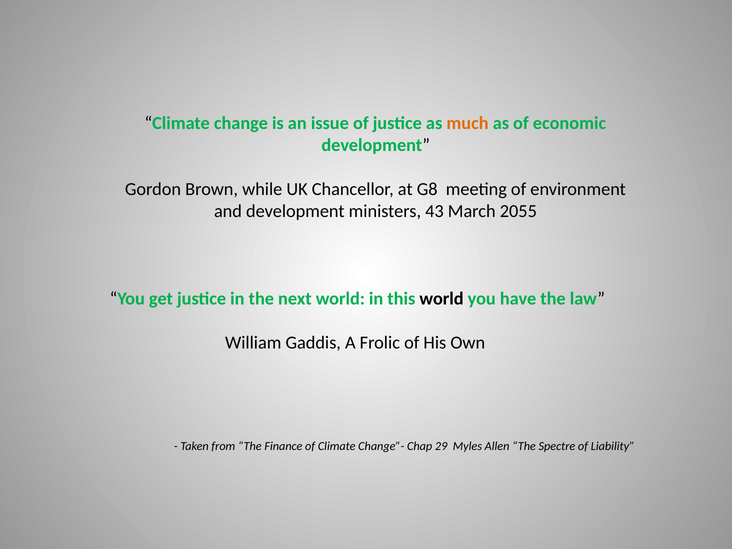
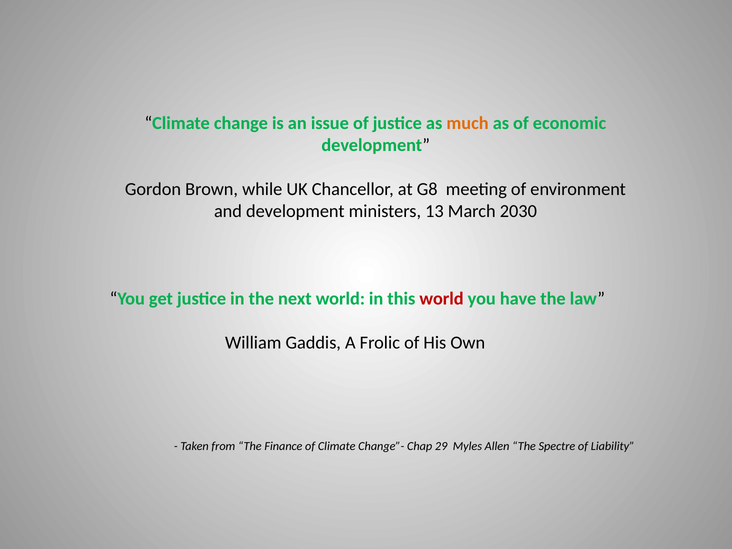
43: 43 -> 13
2055: 2055 -> 2030
world at (441, 299) colour: black -> red
